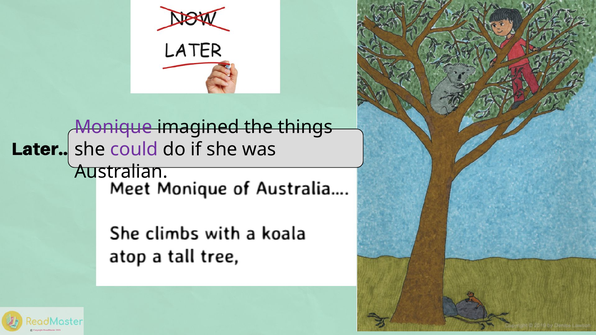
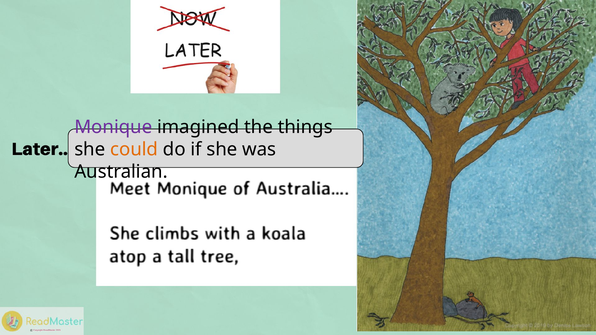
could colour: purple -> orange
